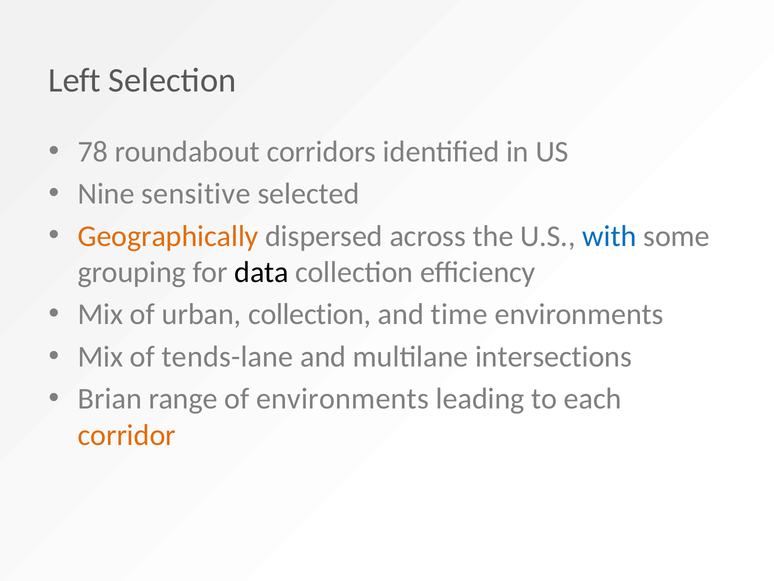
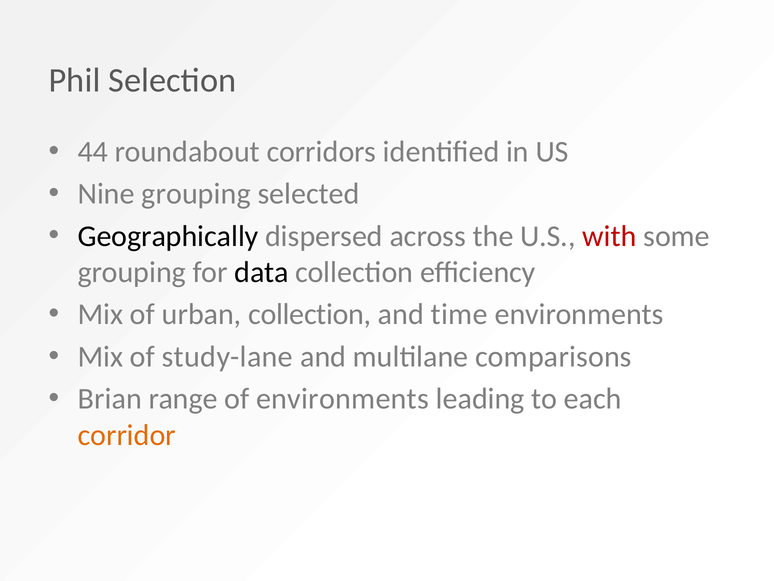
Left: Left -> Phil
78: 78 -> 44
Nine sensitive: sensitive -> grouping
Geographically colour: orange -> black
with colour: blue -> red
tends-lane: tends-lane -> study-lane
intersections: intersections -> comparisons
